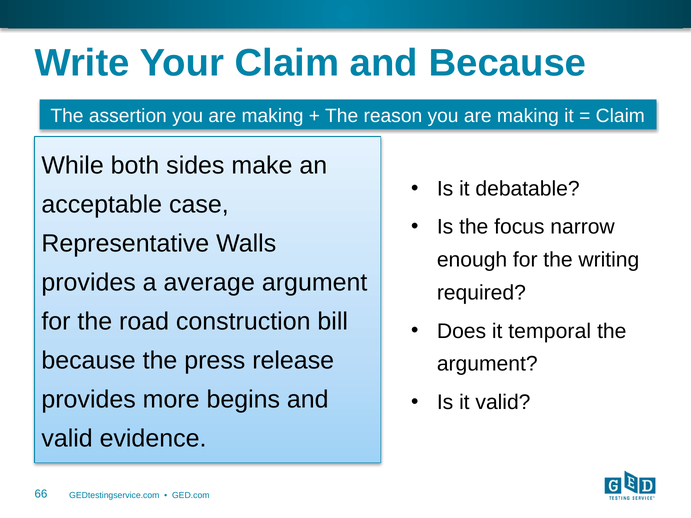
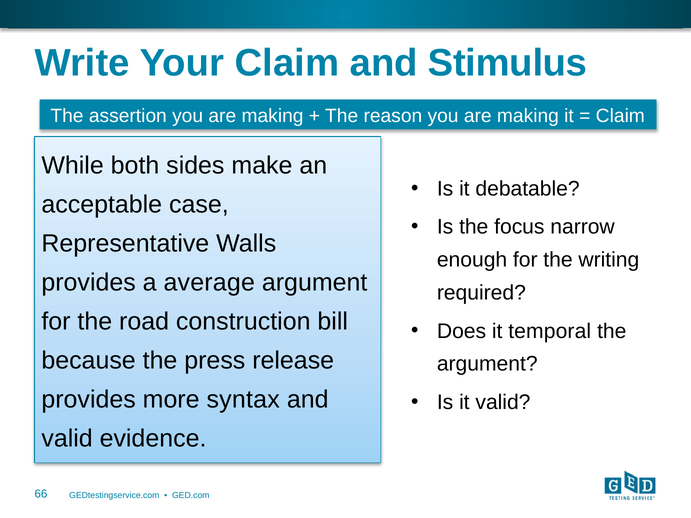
and Because: Because -> Stimulus
begins: begins -> syntax
